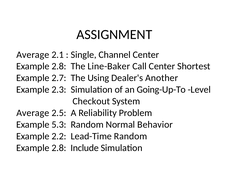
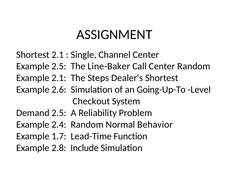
Average at (33, 55): Average -> Shortest
2.8 at (59, 66): 2.8 -> 2.5
Center Shortest: Shortest -> Random
Example 2.7: 2.7 -> 2.1
Using: Using -> Steps
Dealer's Another: Another -> Shortest
2.3: 2.3 -> 2.6
Average at (33, 113): Average -> Demand
5.3: 5.3 -> 2.4
2.2: 2.2 -> 1.7
Lead-Time Random: Random -> Function
